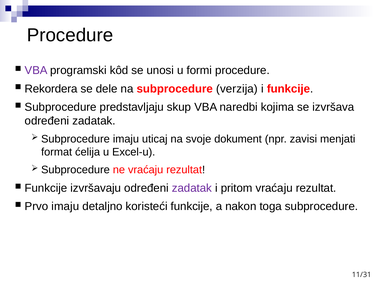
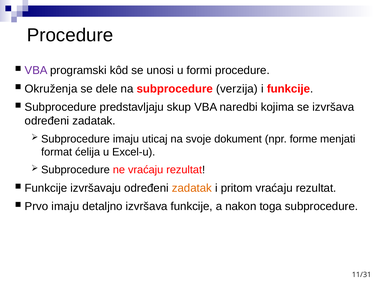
Rekordera: Rekordera -> Okruženja
zavisi: zavisi -> forme
zadatak at (192, 188) colour: purple -> orange
detaljno koristeći: koristeći -> izvršava
